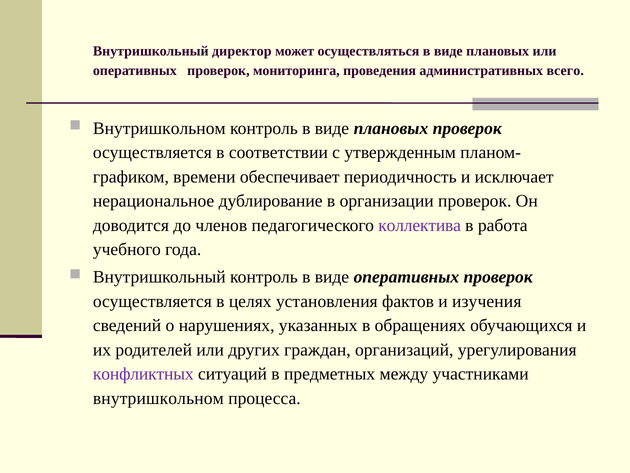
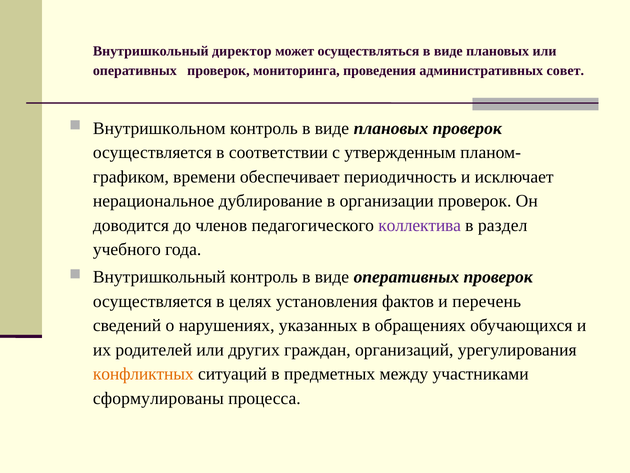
всего: всего -> совет
работа: работа -> раздел
изучения: изучения -> перечень
конфликтных colour: purple -> orange
внутришкольном at (158, 398): внутришкольном -> сформулированы
